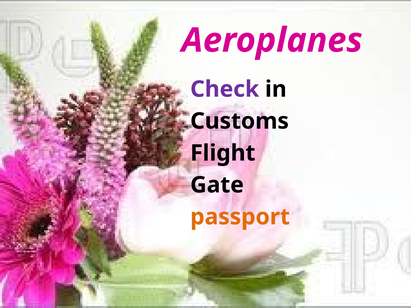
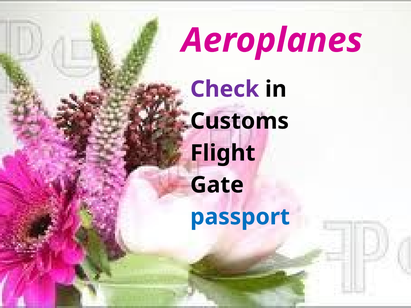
passport colour: orange -> blue
